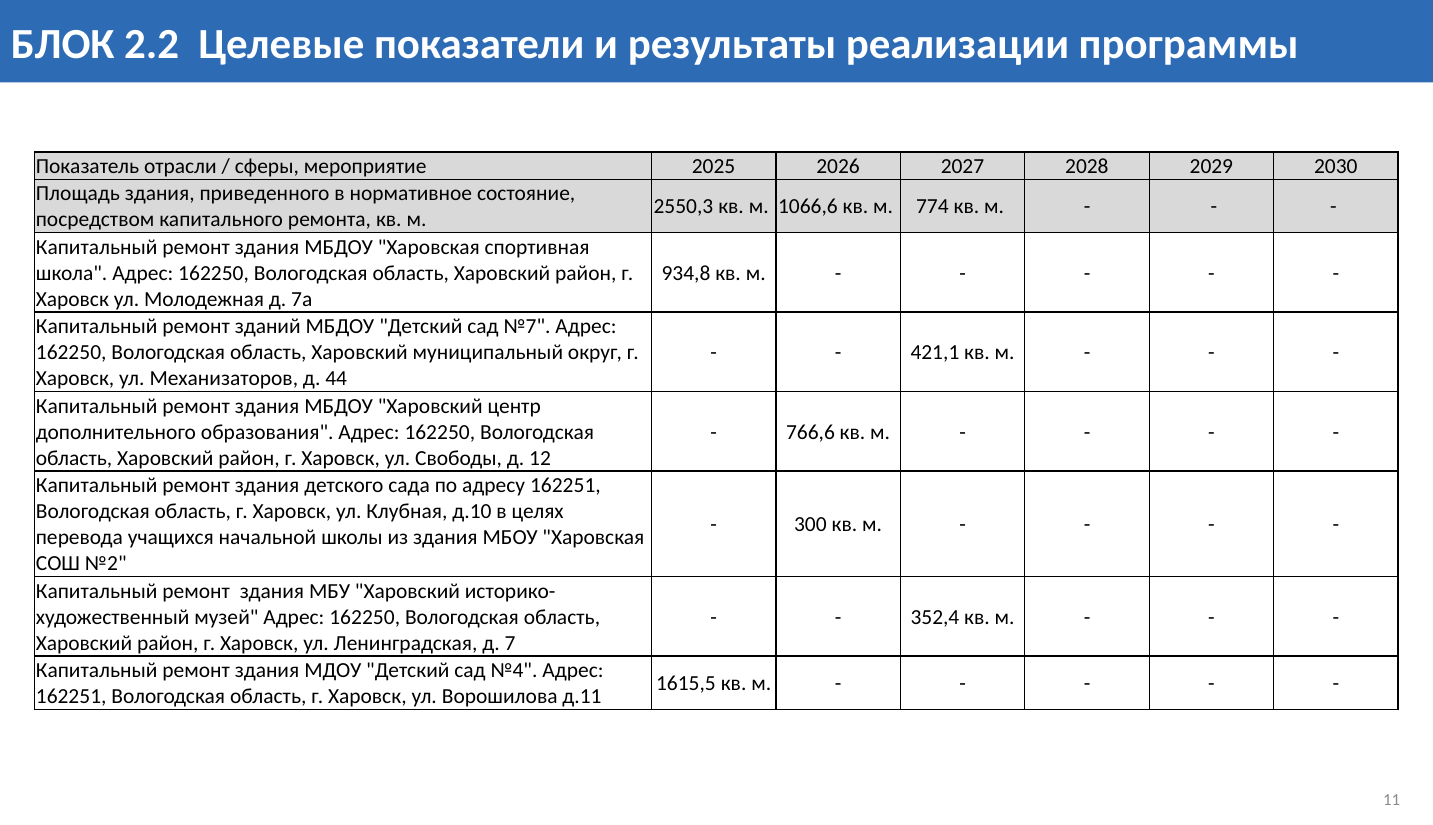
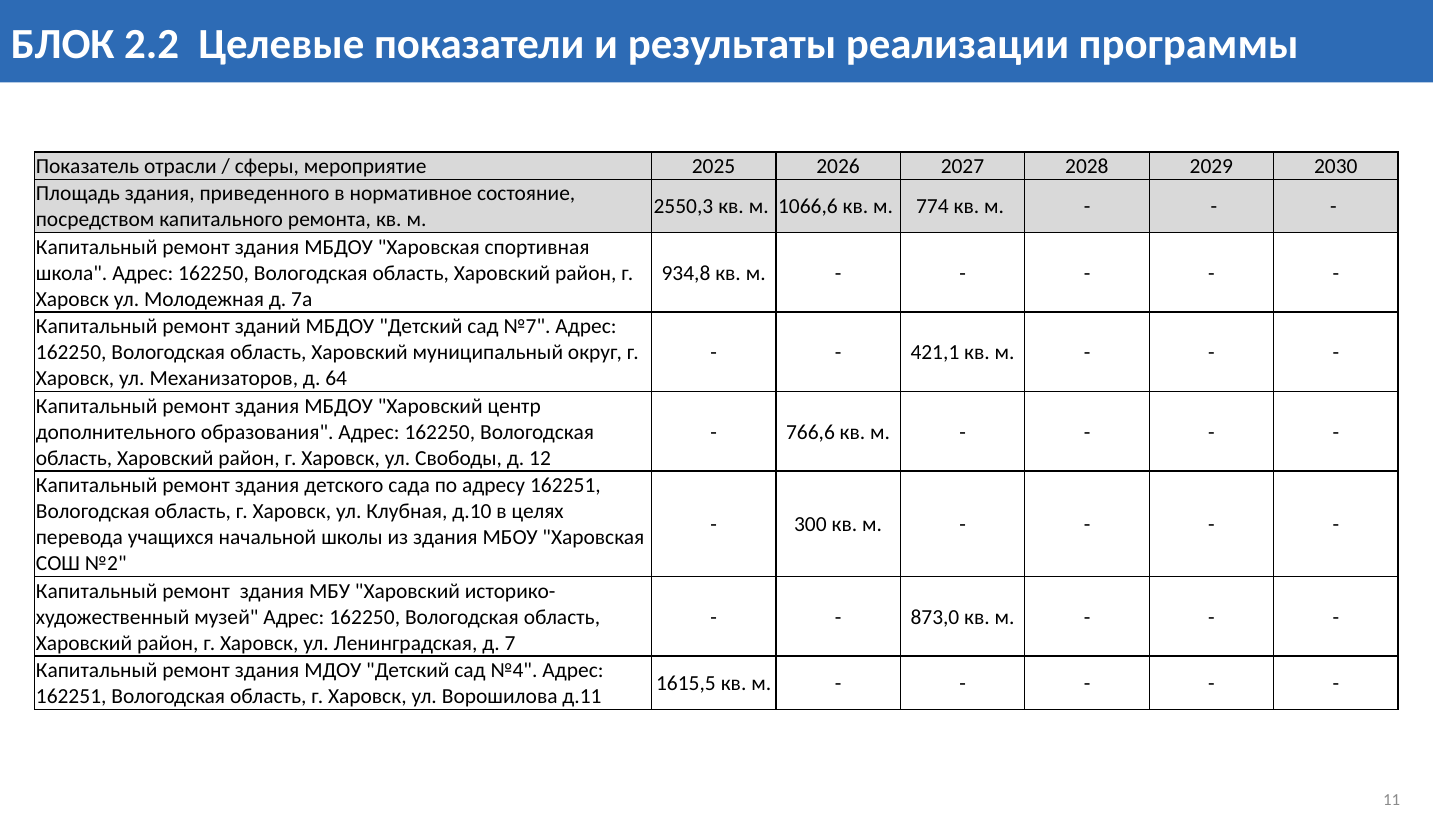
44: 44 -> 64
352,4: 352,4 -> 873,0
